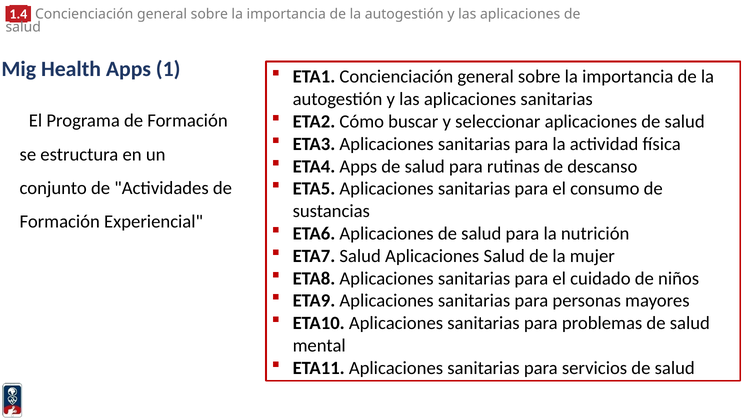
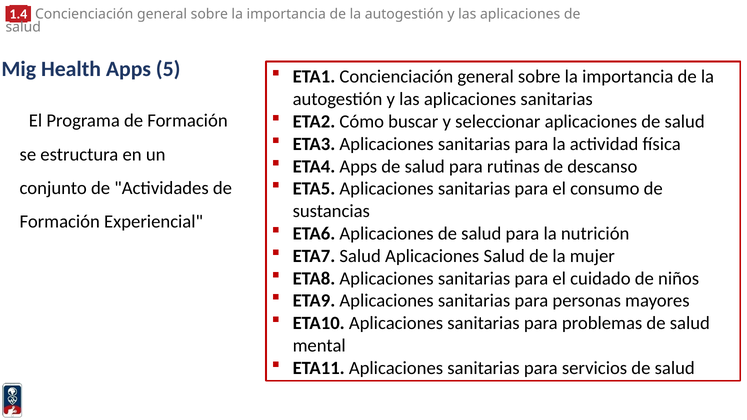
1: 1 -> 5
